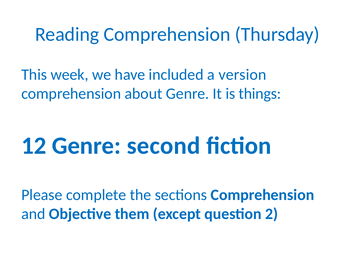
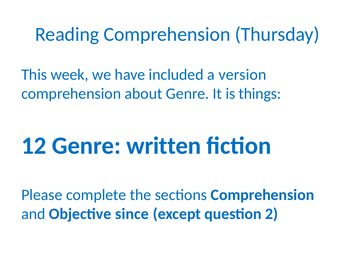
second: second -> written
them: them -> since
